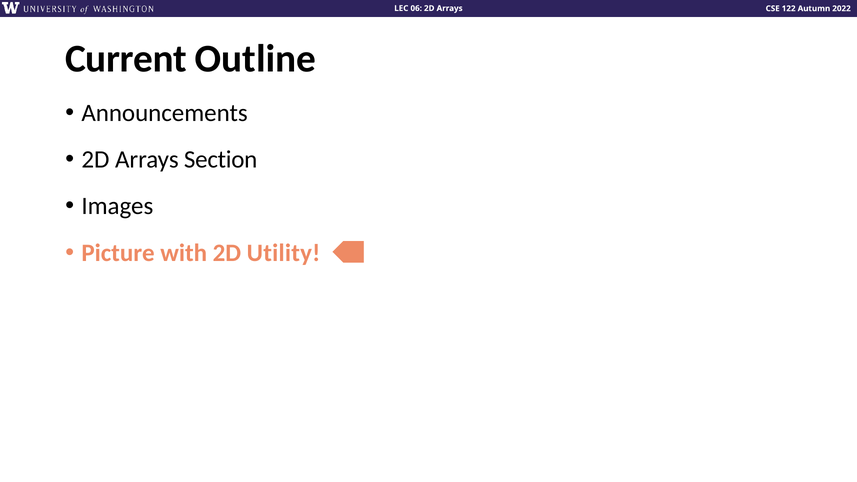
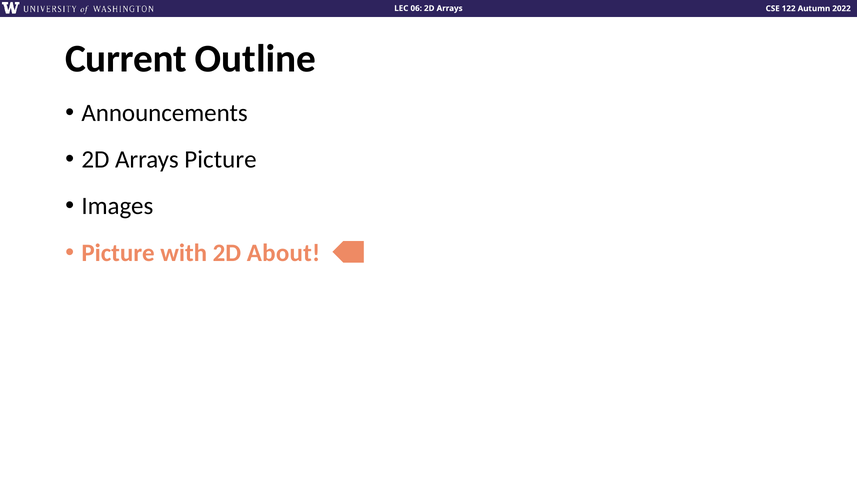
Arrays Section: Section -> Picture
Utility: Utility -> About
